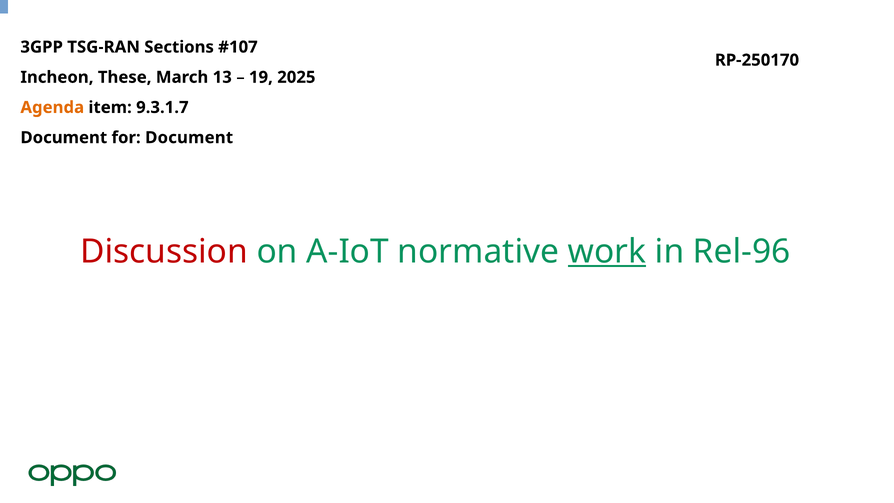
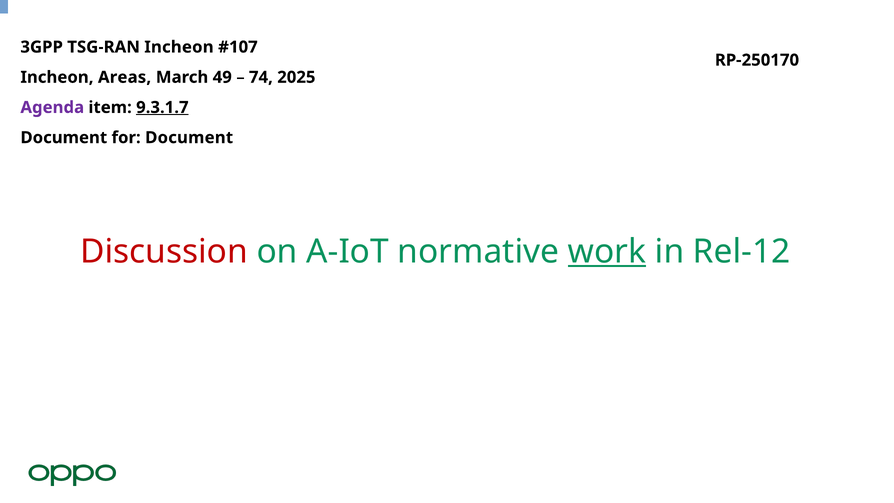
TSG-RAN Sections: Sections -> Incheon
These: These -> Areas
13: 13 -> 49
19: 19 -> 74
Agenda colour: orange -> purple
9.3.1.7 underline: none -> present
Rel-96: Rel-96 -> Rel-12
